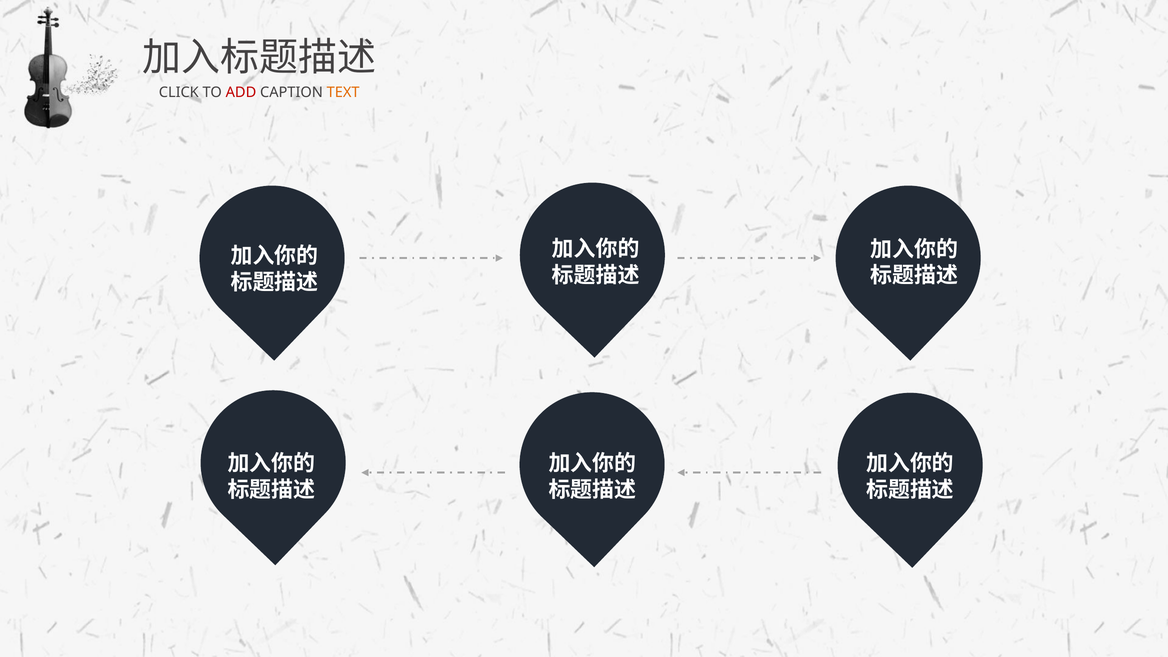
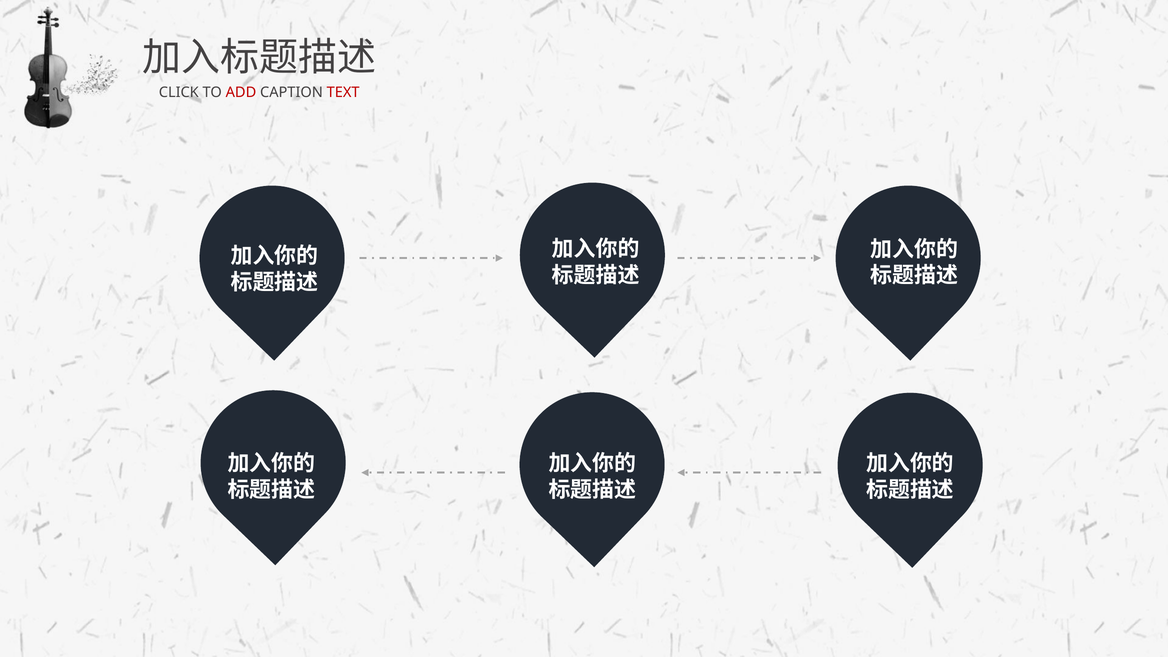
TEXT colour: orange -> red
